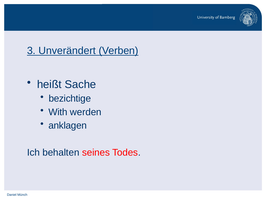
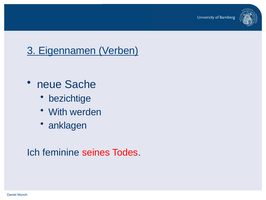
Unverändert: Unverändert -> Eigennamen
heißt: heißt -> neue
behalten: behalten -> feminine
